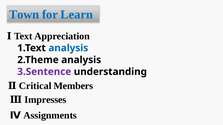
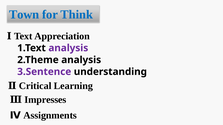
Learn: Learn -> Think
analysis at (68, 48) colour: blue -> purple
Members: Members -> Learning
